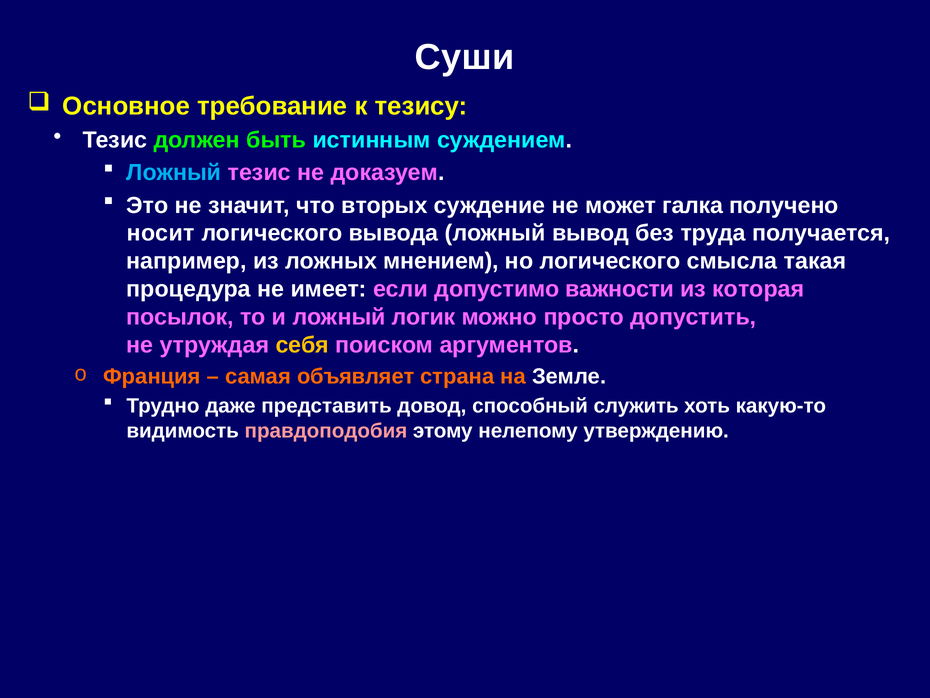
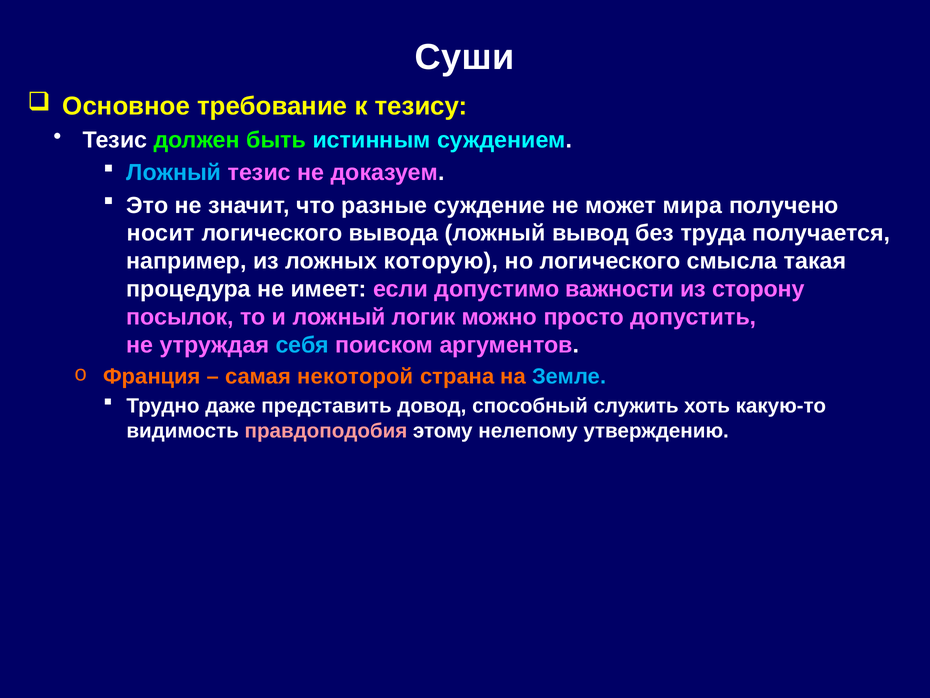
вторых: вторых -> разные
галка: галка -> мира
мнением: мнением -> которую
которая: которая -> сторону
себя colour: yellow -> light blue
объявляет: объявляет -> некоторой
Земле colour: white -> light blue
